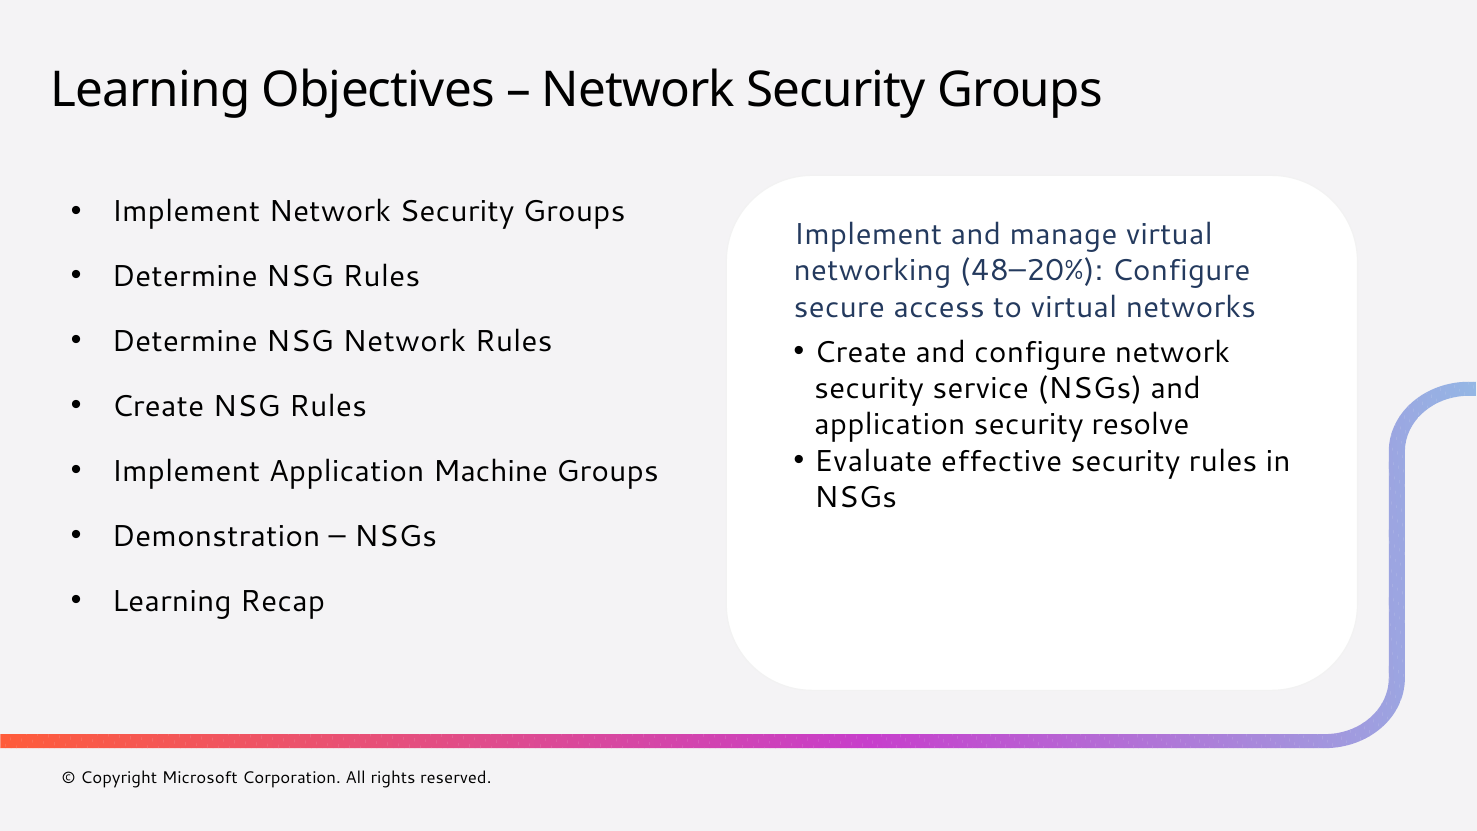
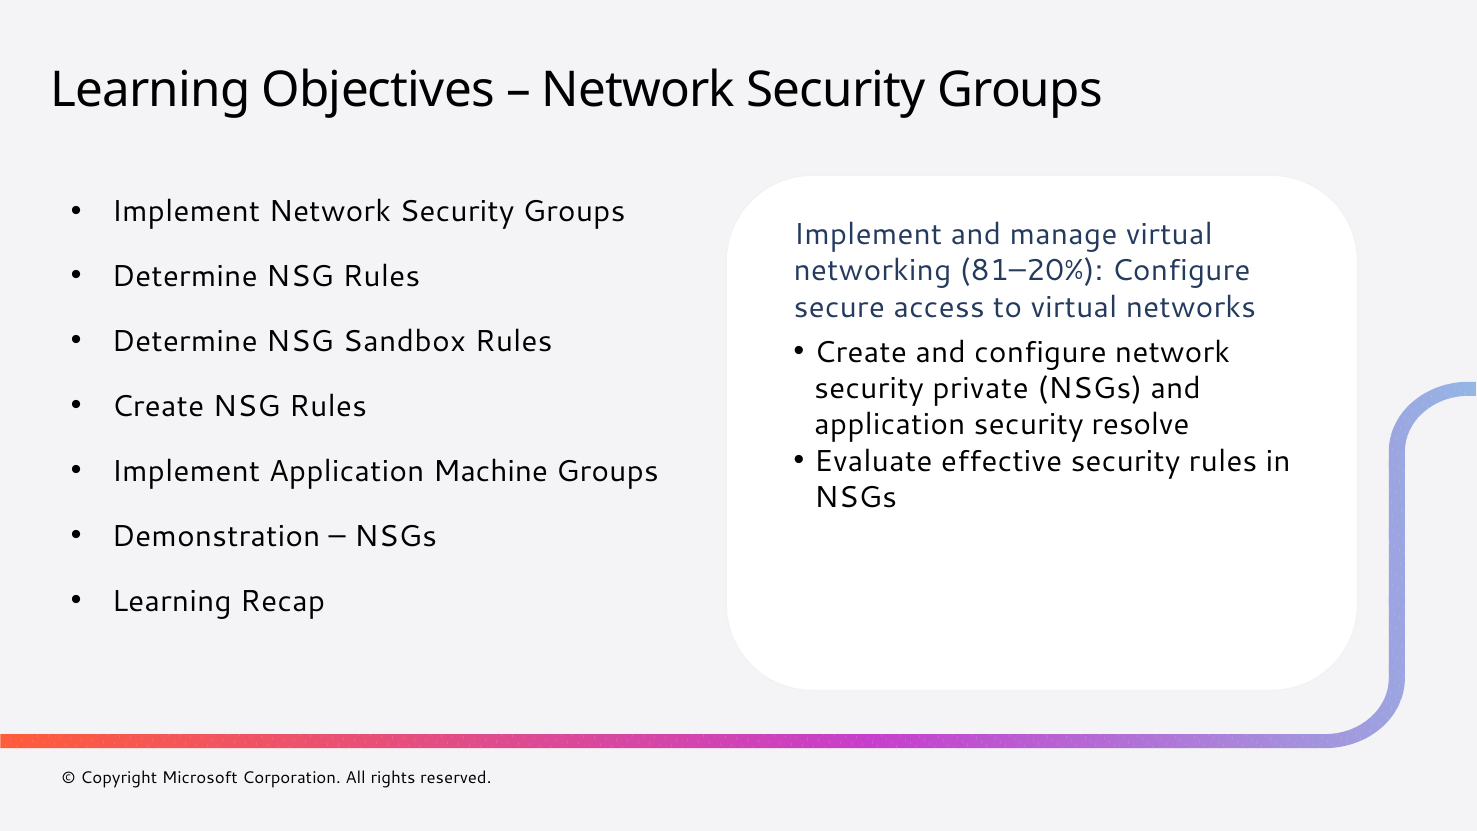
48–20%: 48–20% -> 81–20%
NSG Network: Network -> Sandbox
service: service -> private
